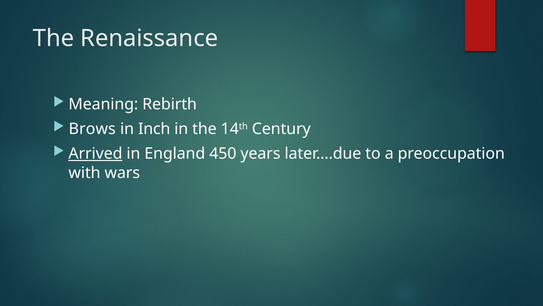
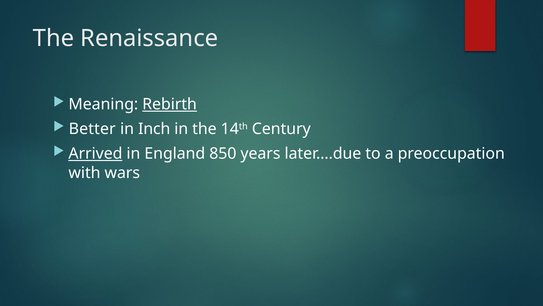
Rebirth underline: none -> present
Brows: Brows -> Better
450: 450 -> 850
